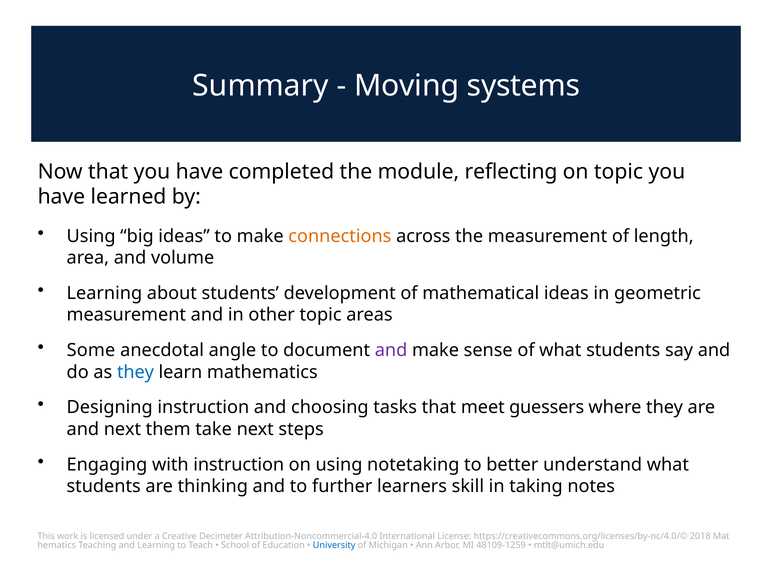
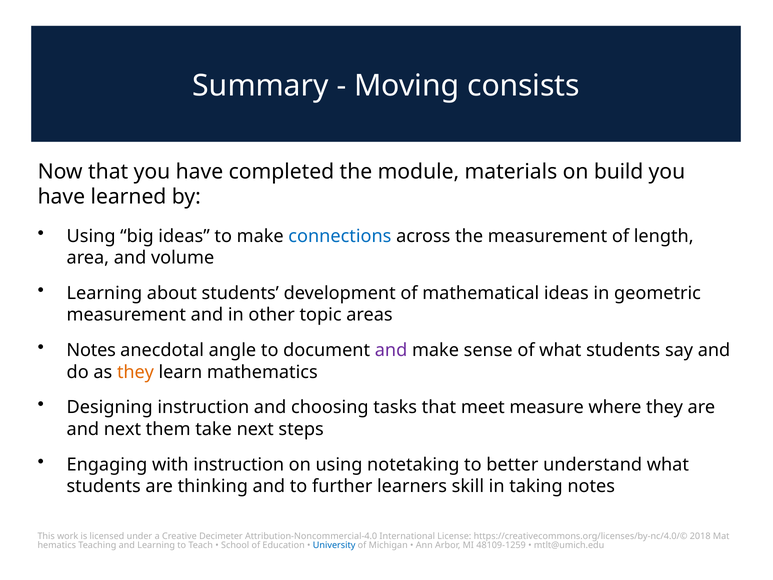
systems: systems -> consists
reflecting: reflecting -> materials
on topic: topic -> build
connections colour: orange -> blue
Some at (91, 350): Some -> Notes
they at (135, 372) colour: blue -> orange
guessers: guessers -> measure
